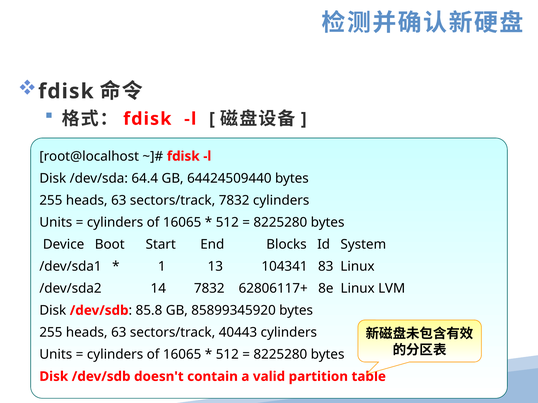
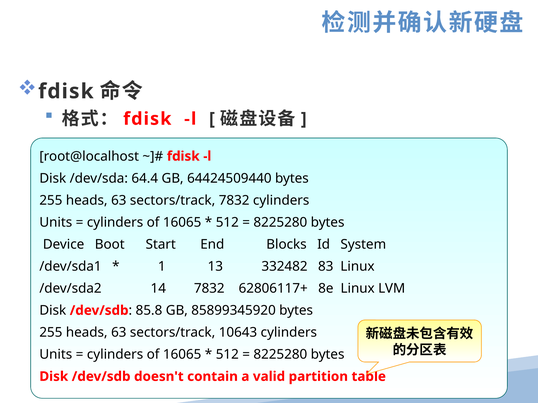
104341: 104341 -> 332482
40443: 40443 -> 10643
